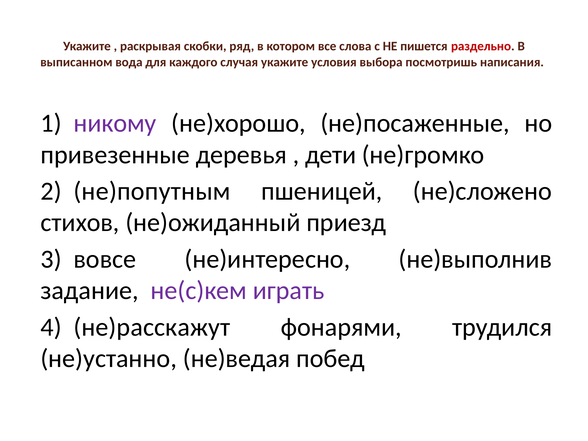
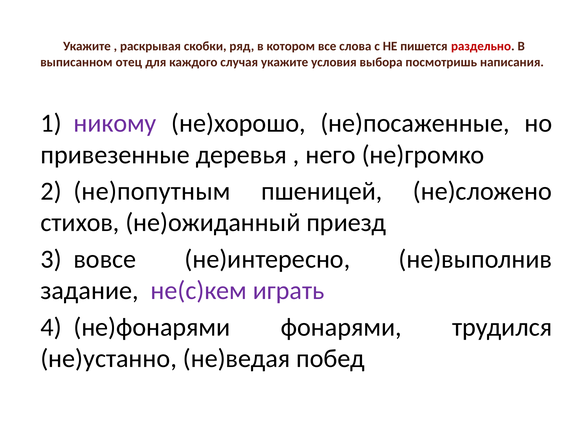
вода: вода -> отец
дети: дети -> него
не)расскажут: не)расскажут -> не)фонарями
